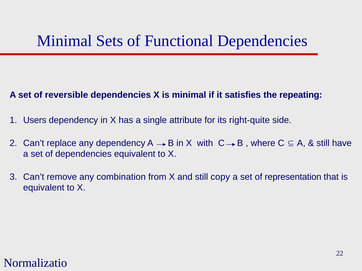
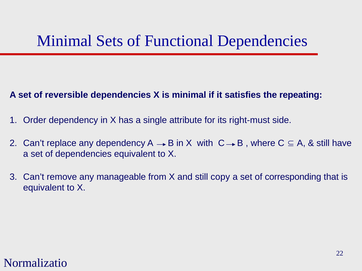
Users: Users -> Order
right-quite: right-quite -> right-must
combination: combination -> manageable
representation: representation -> corresponding
